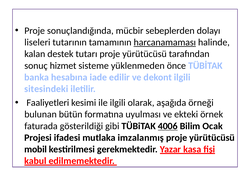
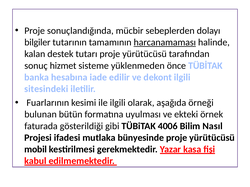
liseleri: liseleri -> bilgiler
Faaliyetleri: Faaliyetleri -> Fuarlarının
4006 underline: present -> none
Ocak: Ocak -> Nasıl
imzalanmış: imzalanmış -> bünyesinde
